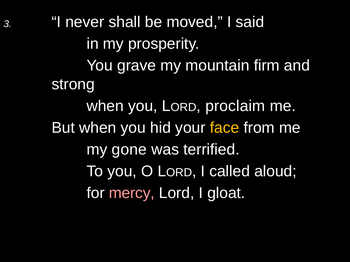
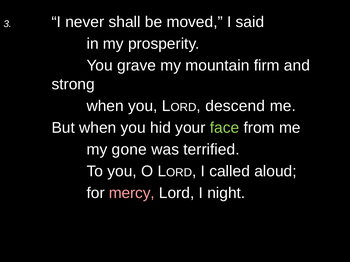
proclaim: proclaim -> descend
face colour: yellow -> light green
gloat: gloat -> night
